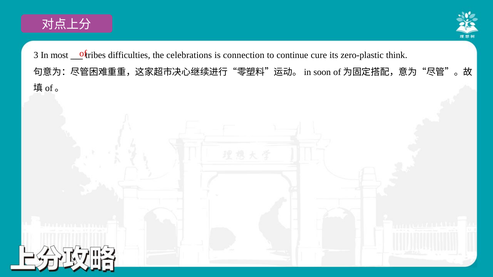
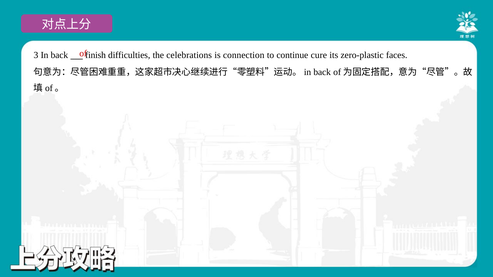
In most: most -> back
tribes: tribes -> finish
think: think -> faces
soon at (322, 72): soon -> back
